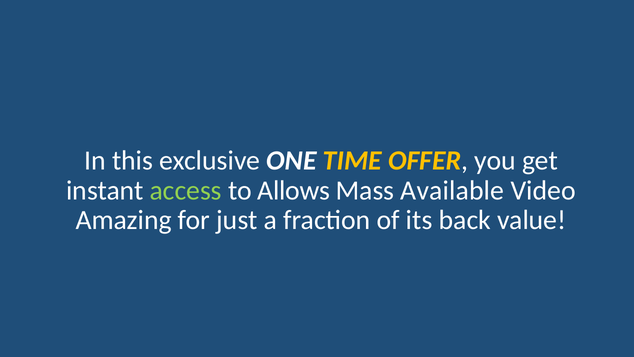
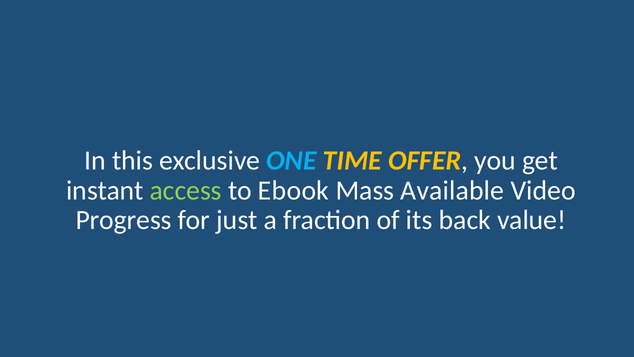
ONE colour: white -> light blue
Allows: Allows -> Ebook
Amazing: Amazing -> Progress
